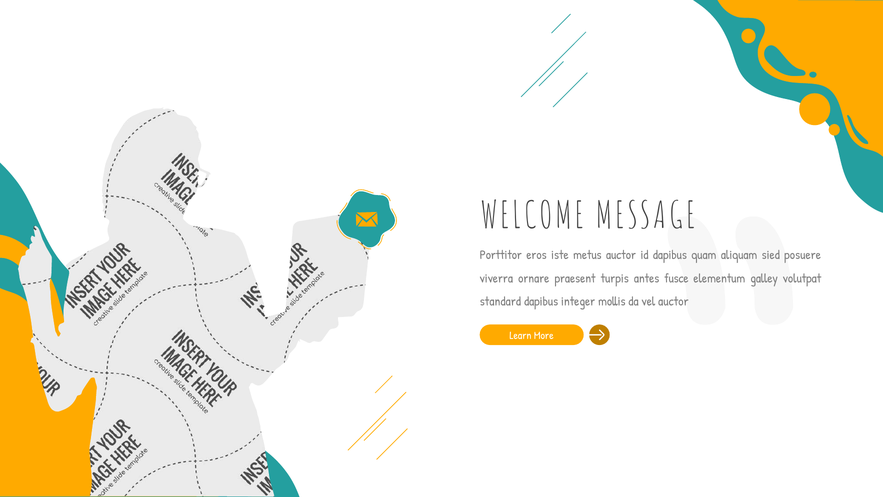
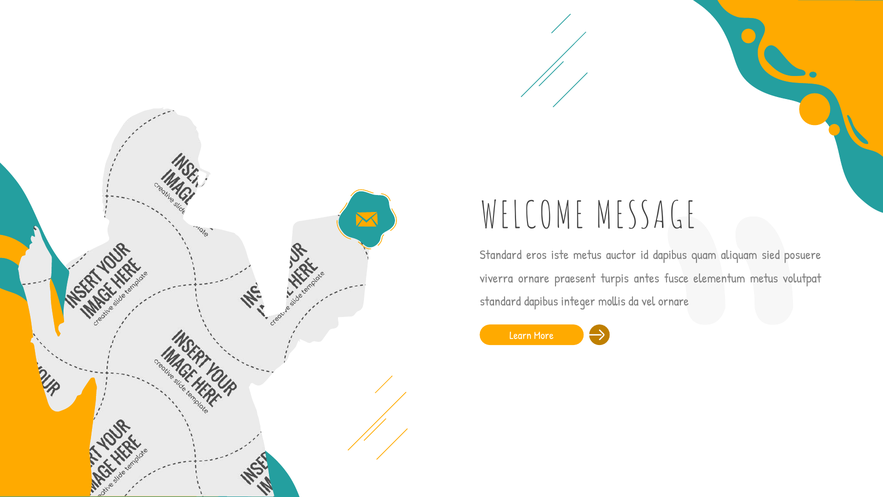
Porttitor at (501, 255): Porttitor -> Standard
elementum galley: galley -> metus
vel auctor: auctor -> ornare
